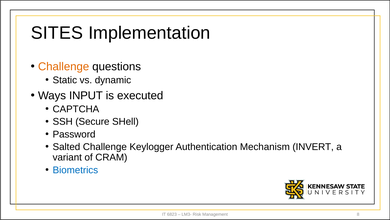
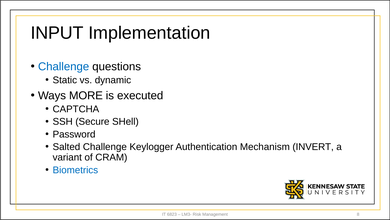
SITES: SITES -> INPUT
Challenge at (64, 66) colour: orange -> blue
INPUT: INPUT -> MORE
